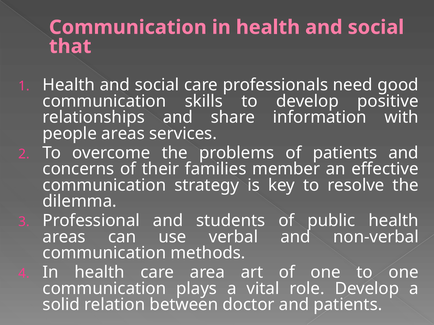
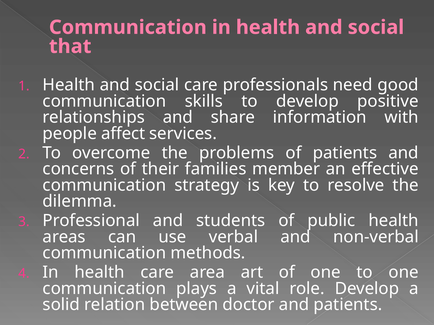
people areas: areas -> affect
